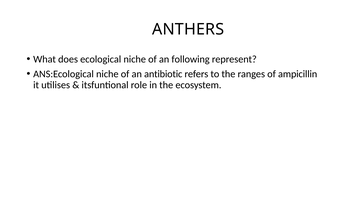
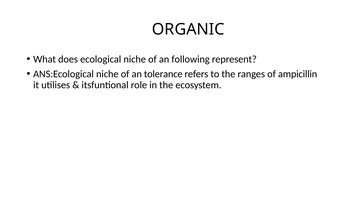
ANTHERS: ANTHERS -> ORGANIC
antibiotic: antibiotic -> tolerance
